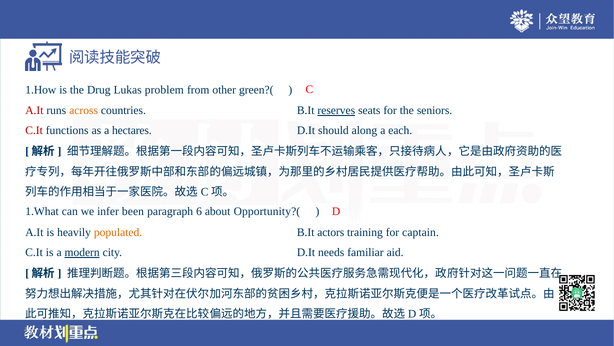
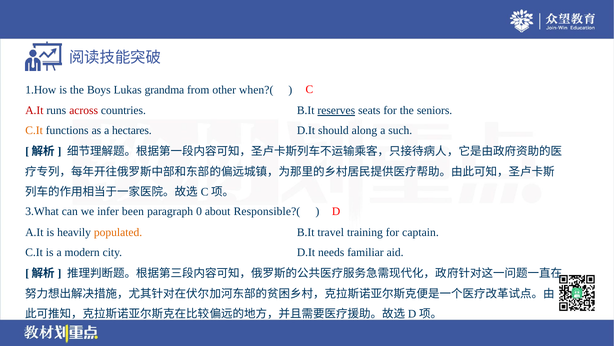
Drug: Drug -> Boys
problem: problem -> grandma
green?(: green?( -> when?(
across colour: orange -> red
C.It at (34, 130) colour: red -> orange
each: each -> such
1.What: 1.What -> 3.What
6: 6 -> 0
Opportunity?(: Opportunity?( -> Responsible?(
actors: actors -> travel
modern underline: present -> none
